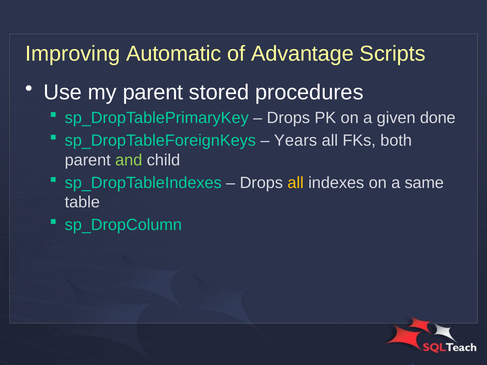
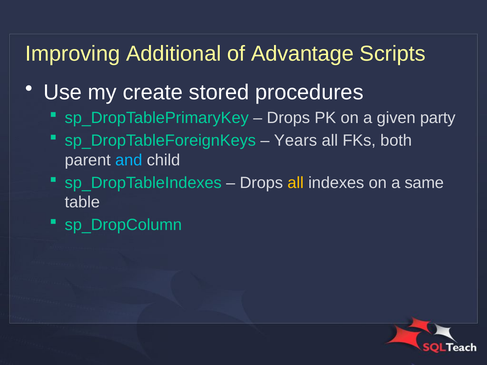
Automatic: Automatic -> Additional
my parent: parent -> create
done: done -> party
and colour: light green -> light blue
